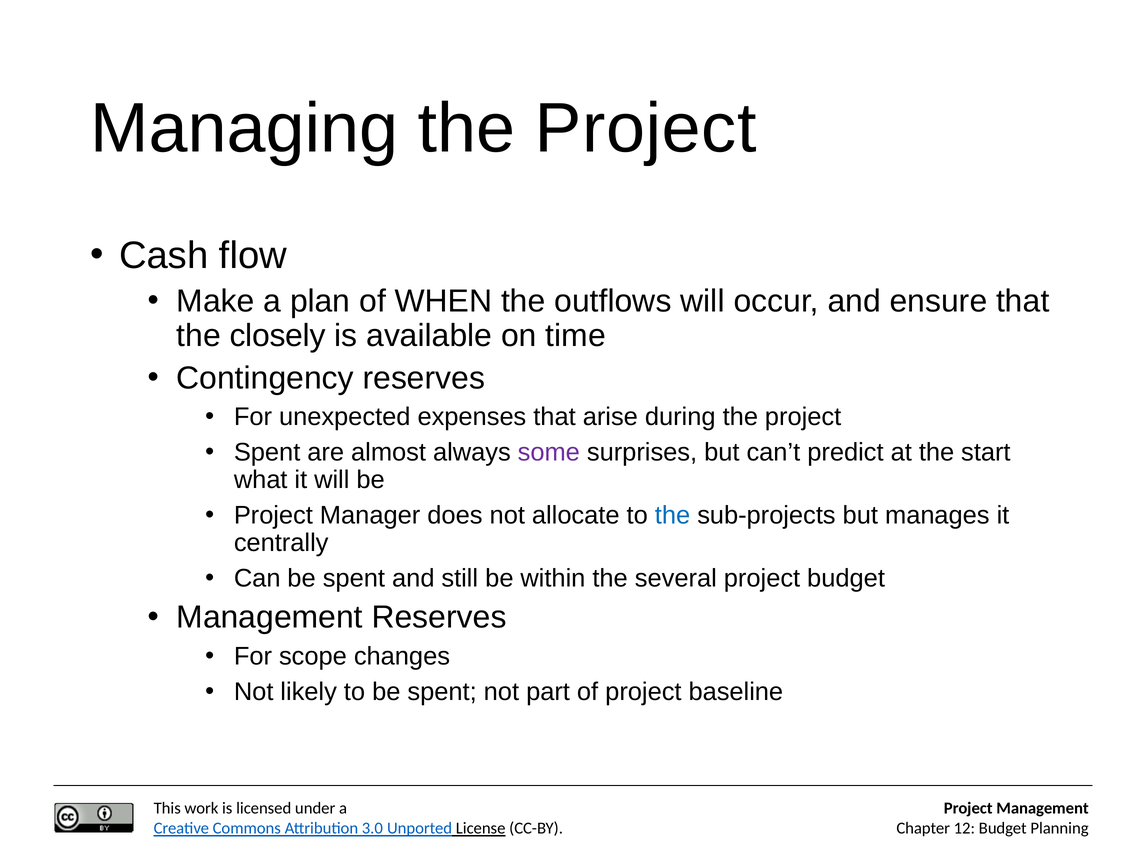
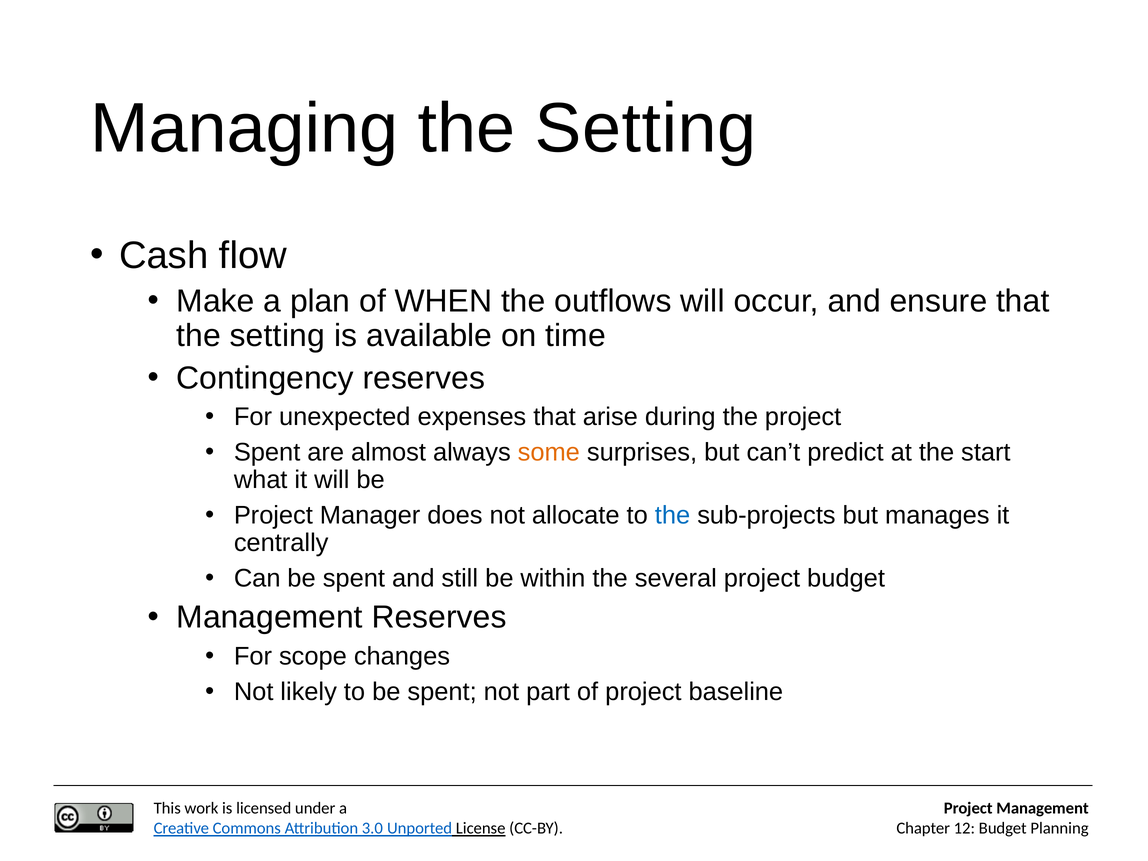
Managing the Project: Project -> Setting
closely at (278, 336): closely -> setting
some colour: purple -> orange
